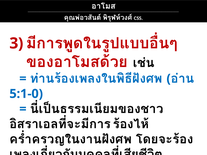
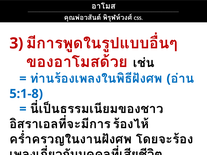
5:1-0: 5:1-0 -> 5:1-8
